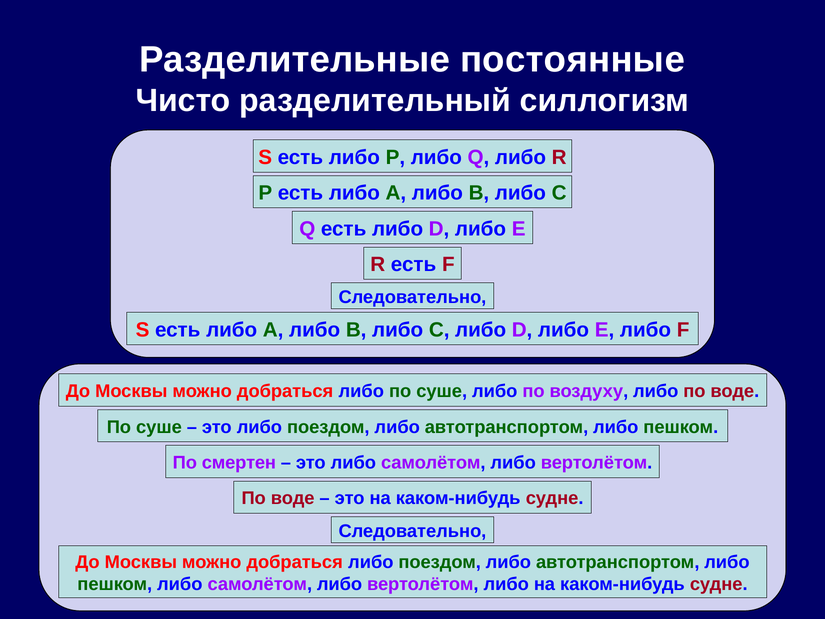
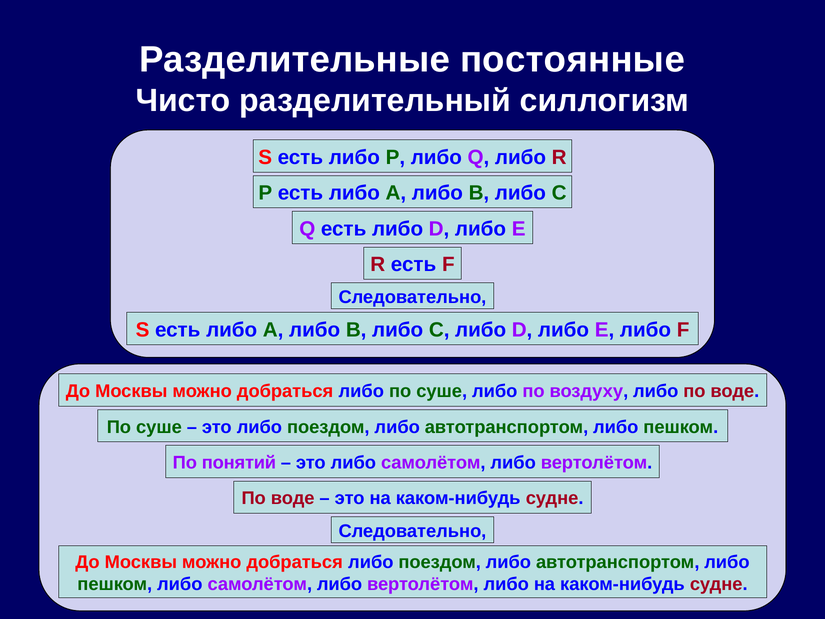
смертен: смертен -> понятий
